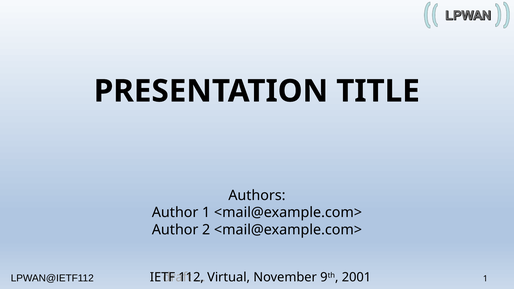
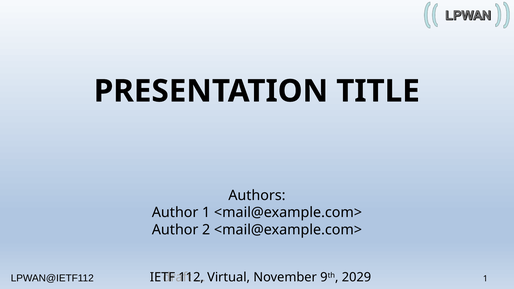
2001: 2001 -> 2029
